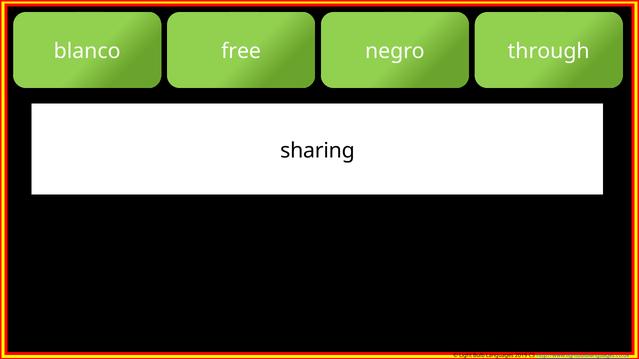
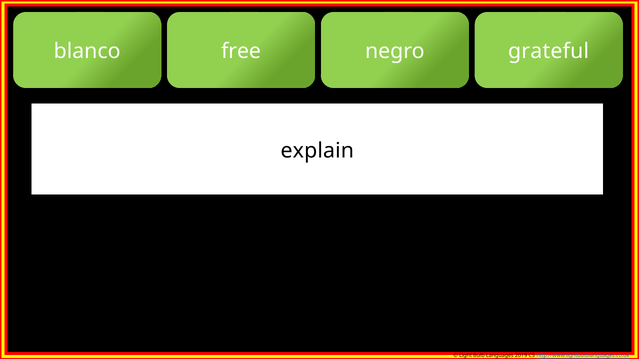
through: through -> grateful
sharing: sharing -> explain
